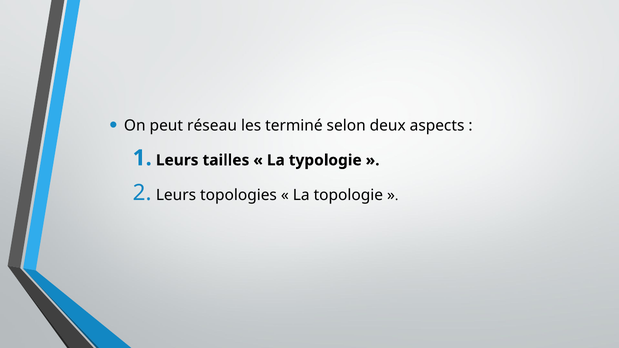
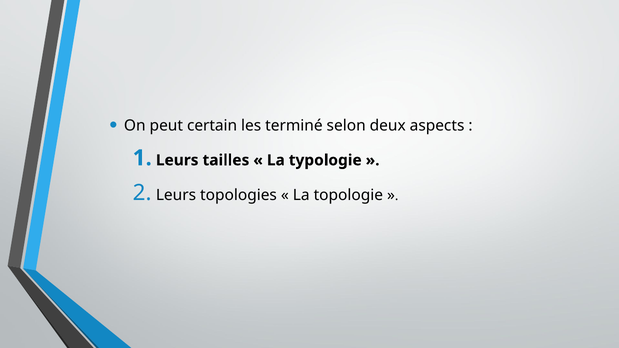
réseau: réseau -> certain
